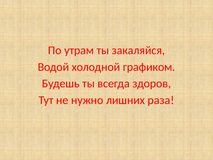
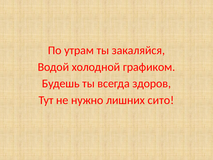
раза: раза -> сито
